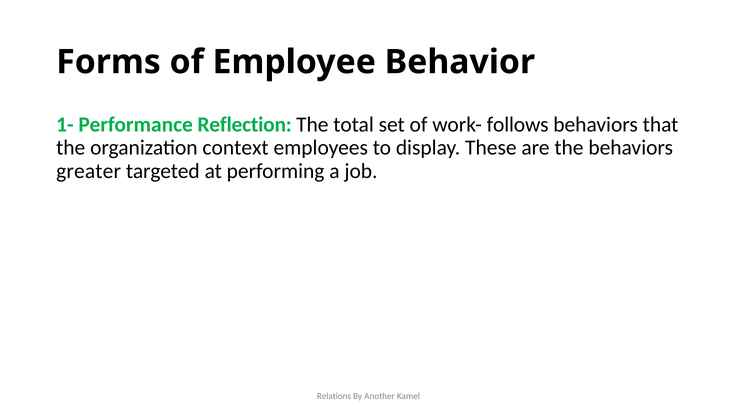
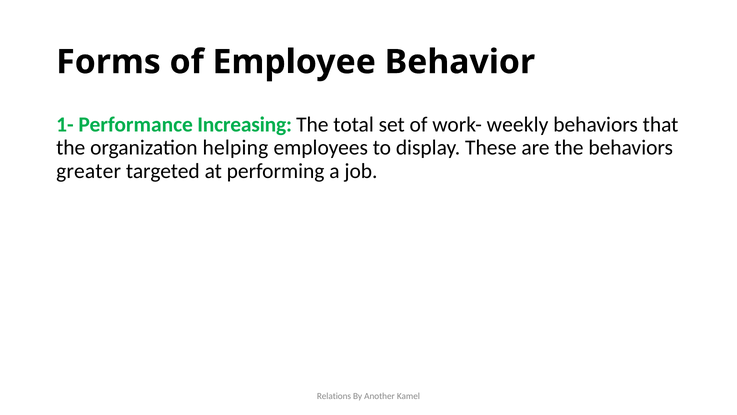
Reflection: Reflection -> Increasing
follows: follows -> weekly
context: context -> helping
